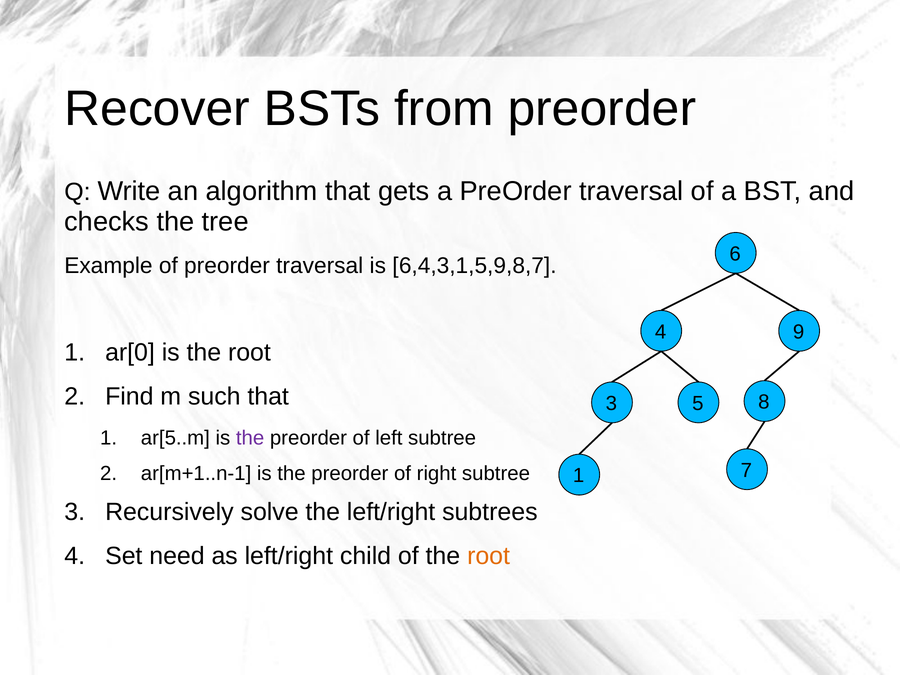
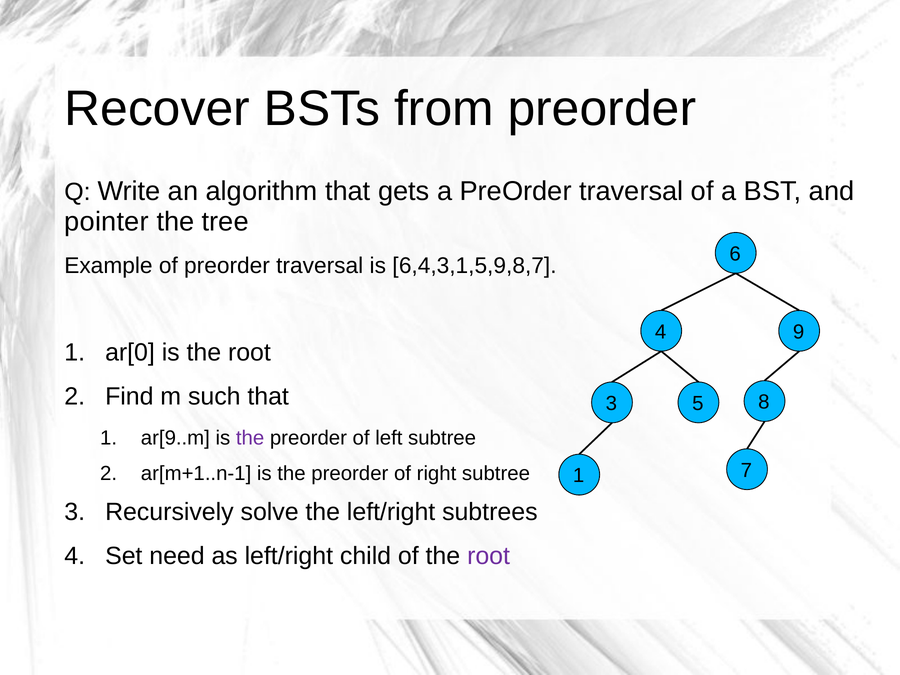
checks: checks -> pointer
ar[5..m: ar[5..m -> ar[9..m
root at (489, 556) colour: orange -> purple
